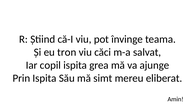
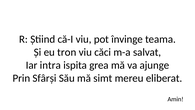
copil: copil -> intra
Prin Ispita: Ispita -> Sfârși
